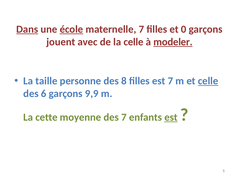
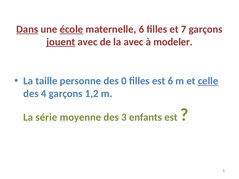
maternelle 7: 7 -> 6
0: 0 -> 7
jouent underline: none -> present
la celle: celle -> avec
modeler underline: present -> none
8: 8 -> 0
est 7: 7 -> 6
6: 6 -> 4
9,9: 9,9 -> 1,2
cette: cette -> série
des 7: 7 -> 3
est at (171, 117) underline: present -> none
